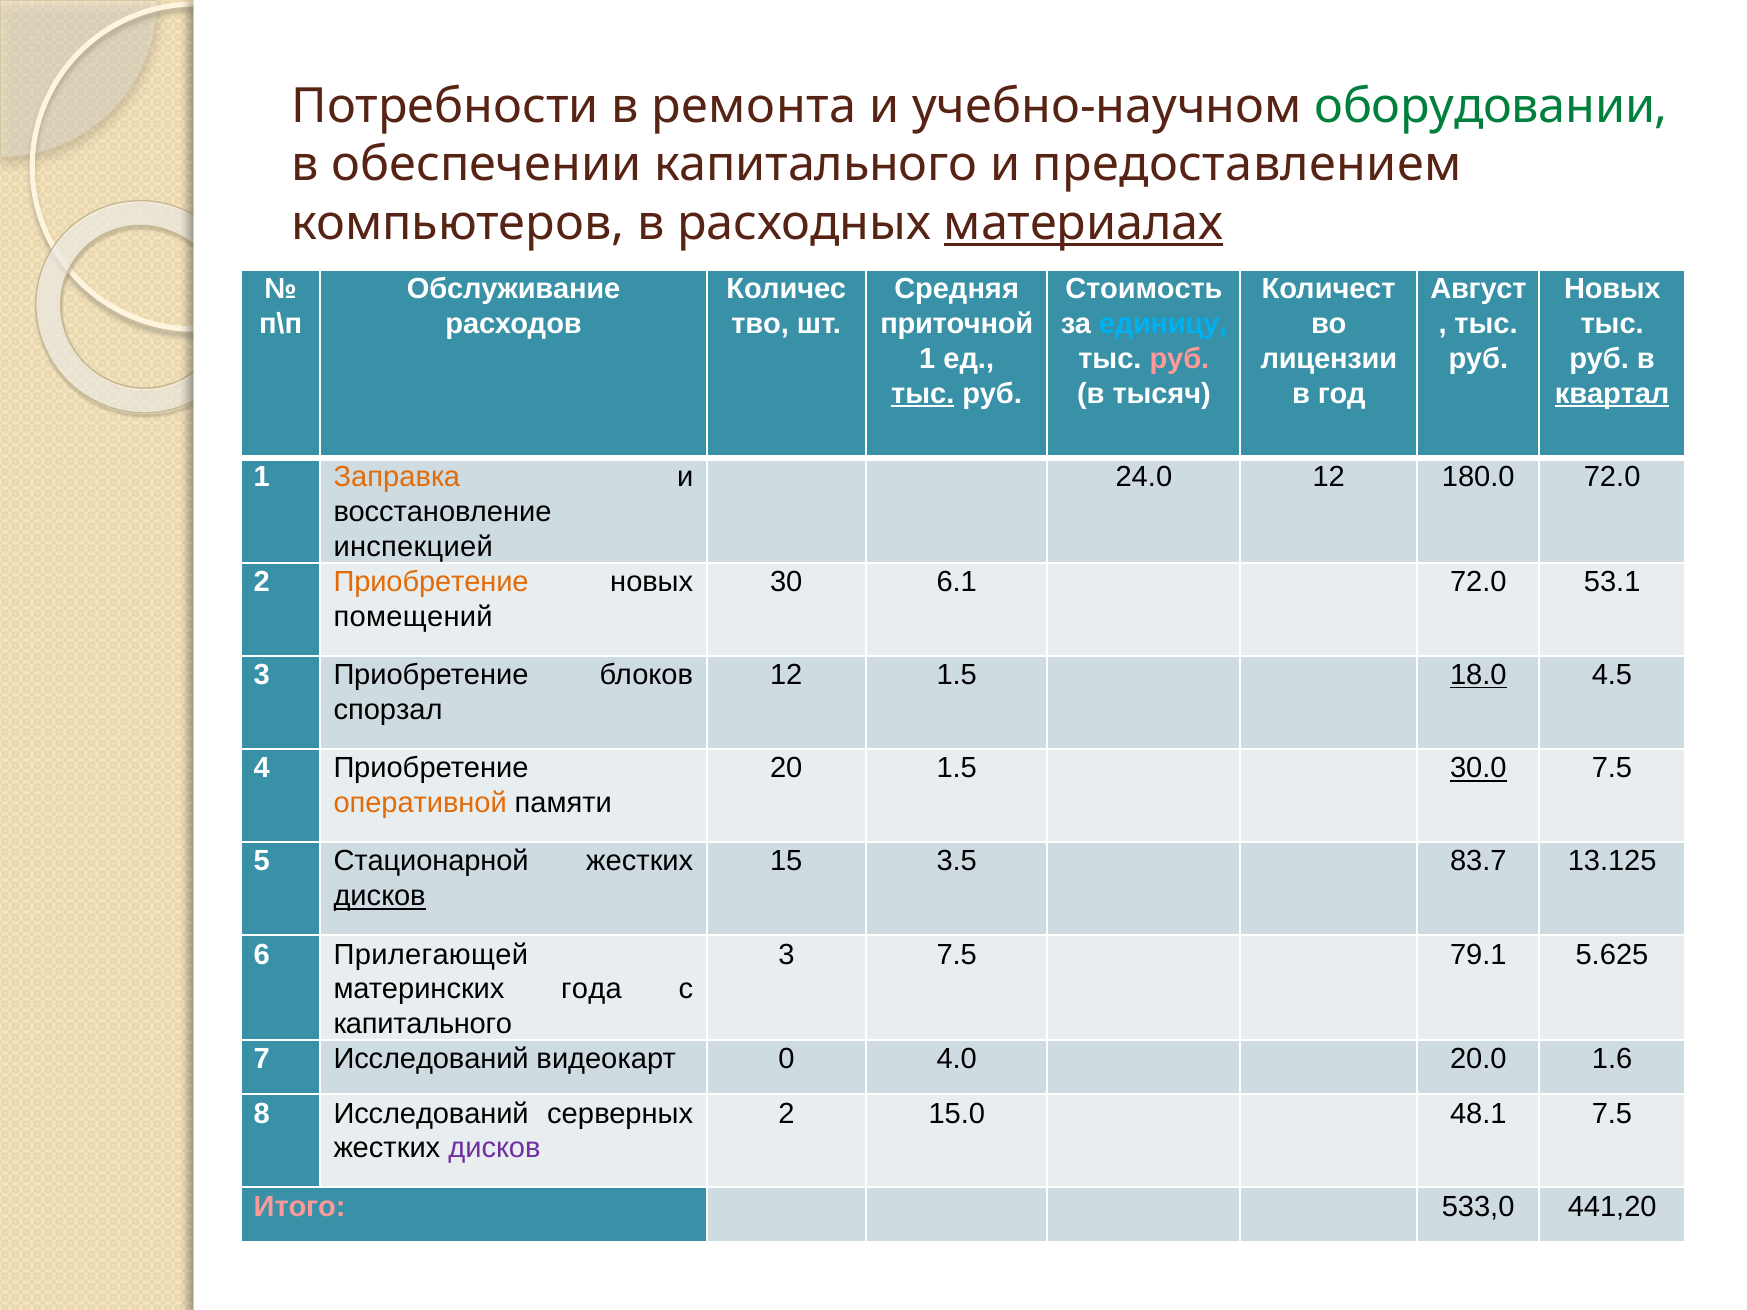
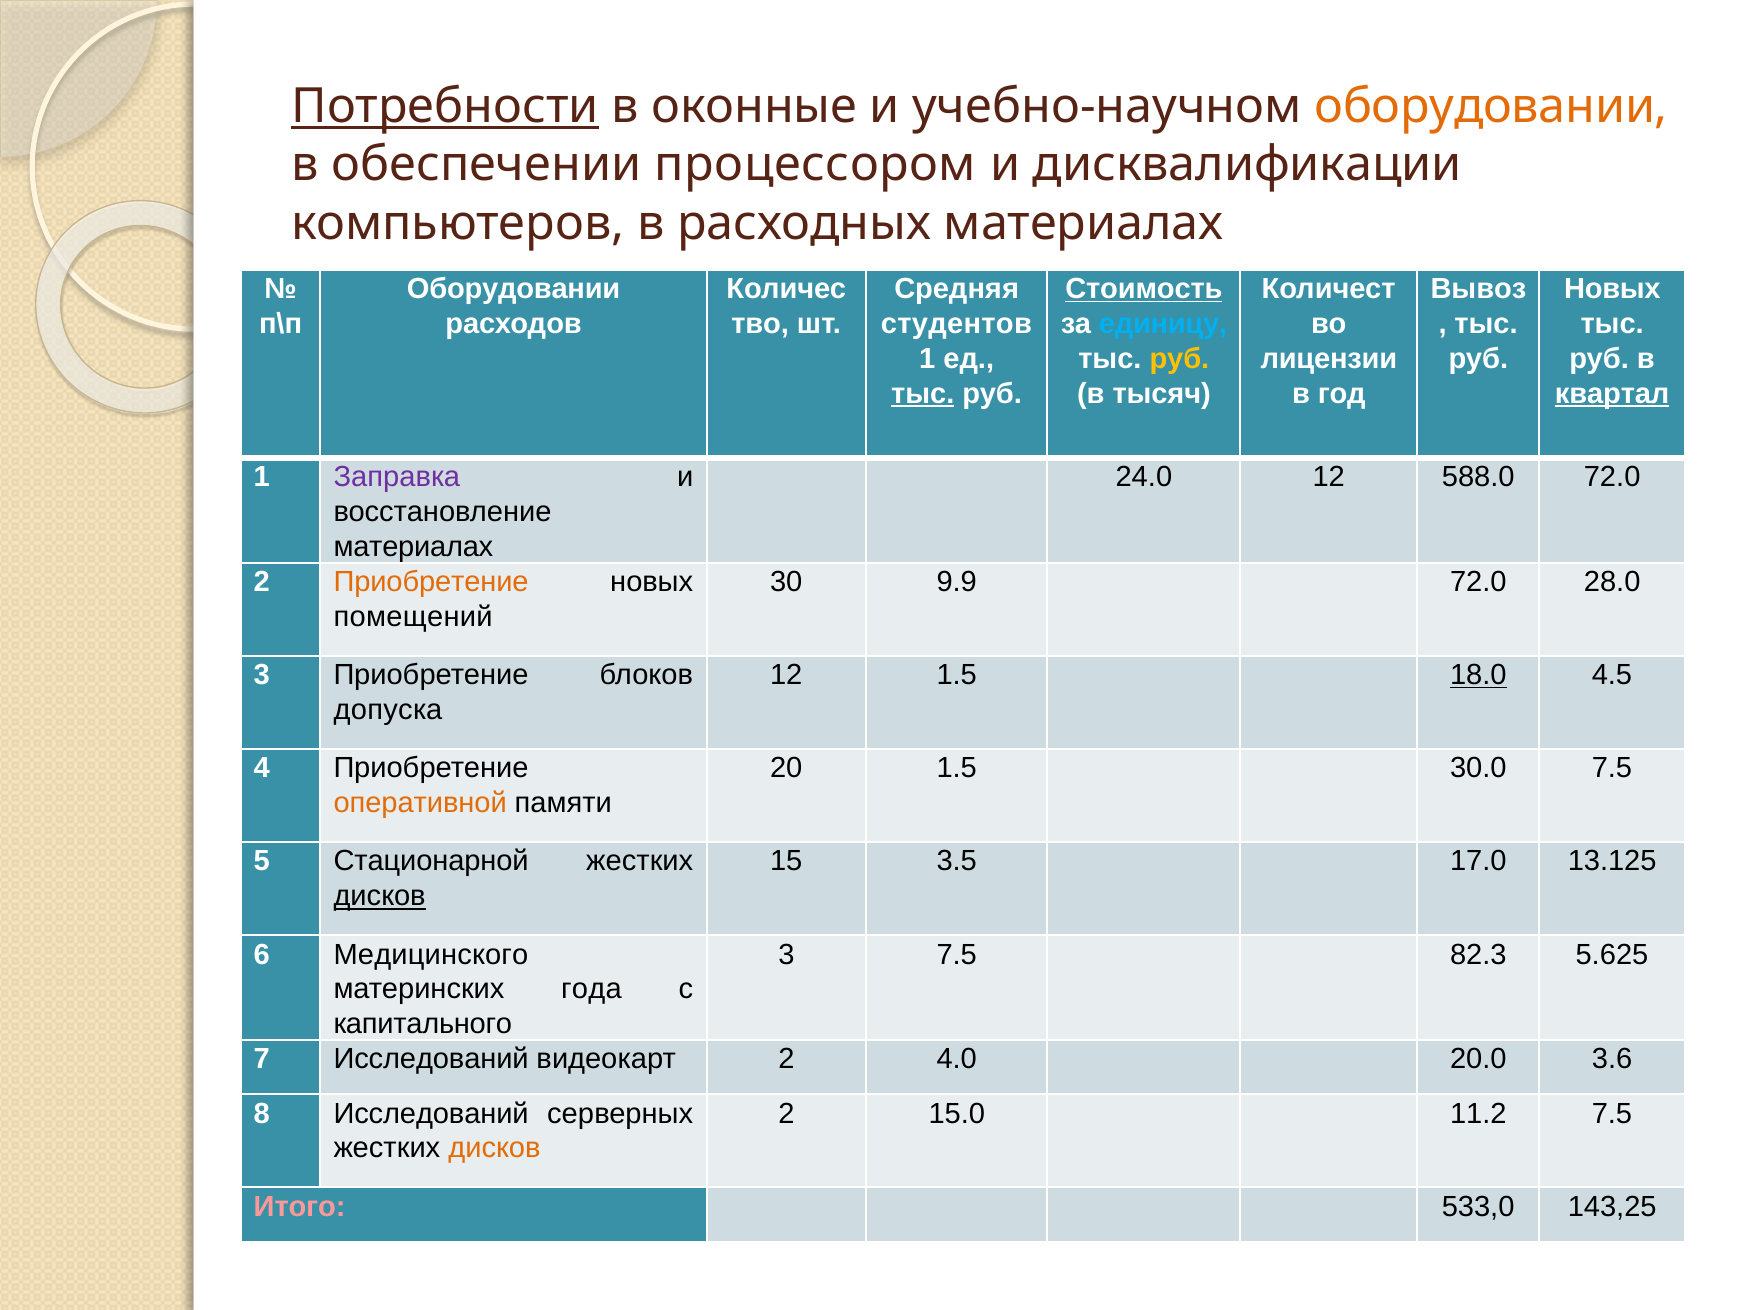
Потребности underline: none -> present
ремонта: ремонта -> оконные
оборудовании at (1491, 107) colour: green -> orange
обеспечении капитального: капитального -> процессором
предоставлением: предоставлением -> дисквалификации
материалах at (1083, 223) underline: present -> none
Обслуживание at (514, 289): Обслуживание -> Оборудовании
Стоимость underline: none -> present
Август: Август -> Вывоз
приточной: приточной -> студентов
руб at (1179, 359) colour: pink -> yellow
Заправка colour: orange -> purple
180.0: 180.0 -> 588.0
инспекцией at (413, 547): инспекцией -> материалах
6.1: 6.1 -> 9.9
53.1: 53.1 -> 28.0
спорзал: спорзал -> допуска
30.0 underline: present -> none
83.7: 83.7 -> 17.0
Прилегающей: Прилегающей -> Медицинского
79.1: 79.1 -> 82.3
видеокарт 0: 0 -> 2
1.6: 1.6 -> 3.6
48.1: 48.1 -> 11.2
дисков at (494, 1149) colour: purple -> orange
441,20: 441,20 -> 143,25
